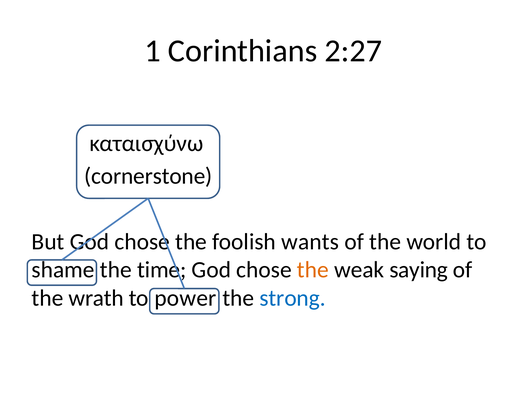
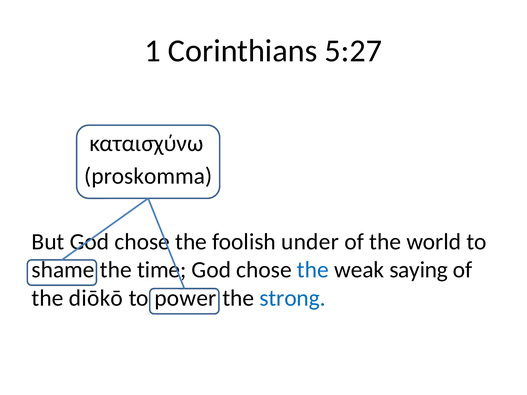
2:27: 2:27 -> 5:27
cornerstone: cornerstone -> proskomma
wants: wants -> under
the at (313, 270) colour: orange -> blue
wrath: wrath -> diōkō
